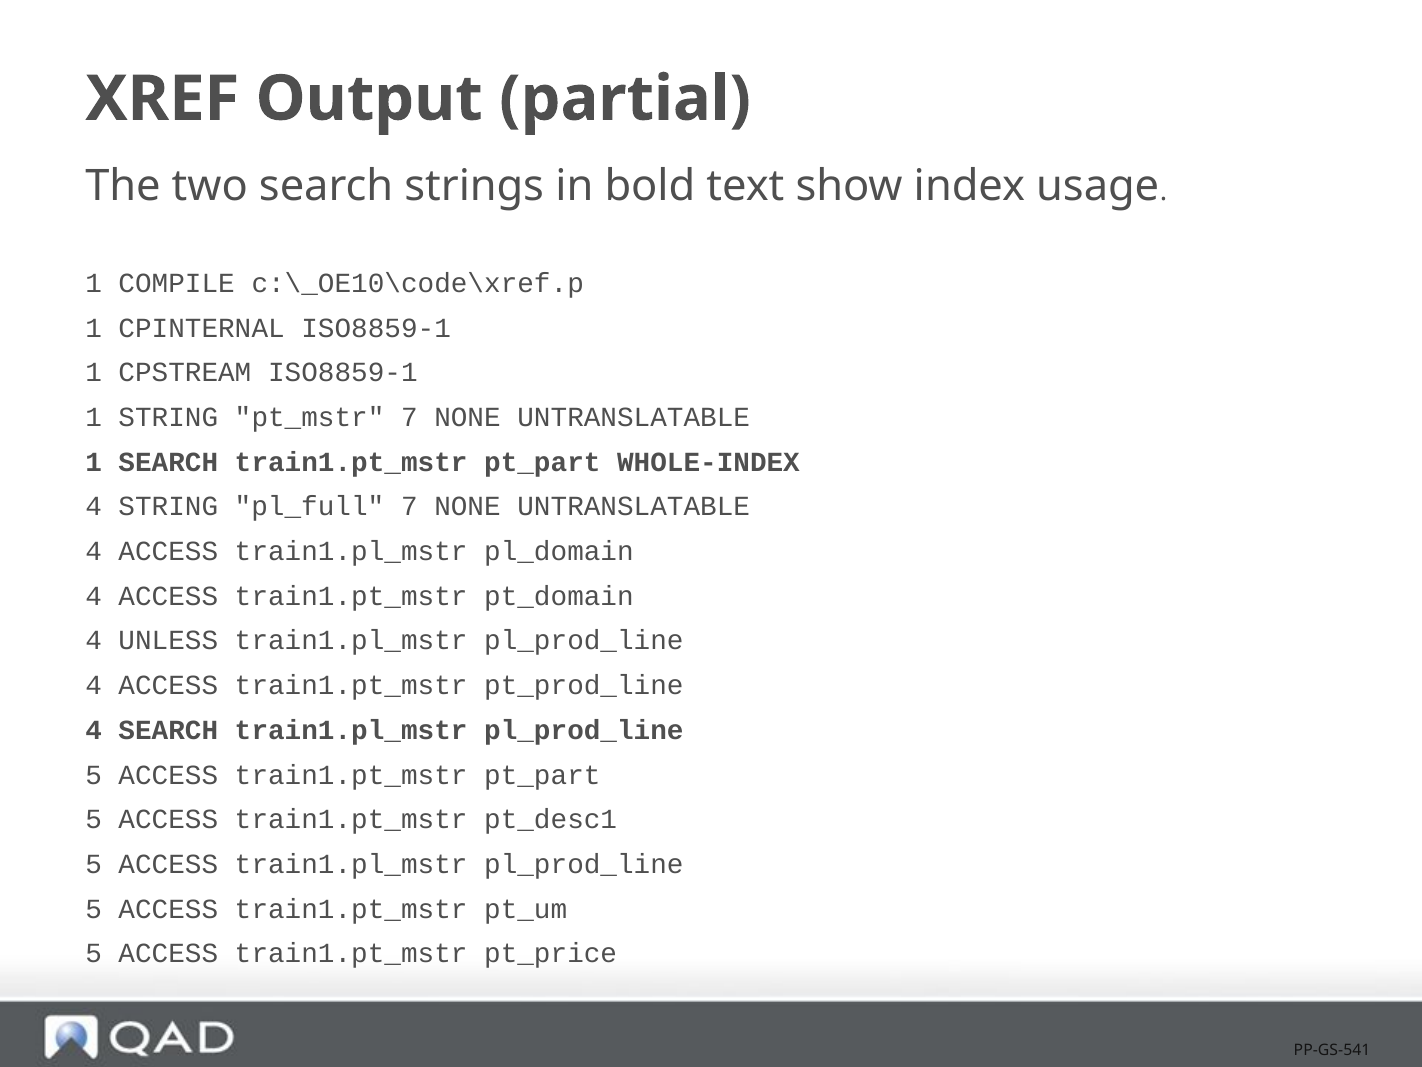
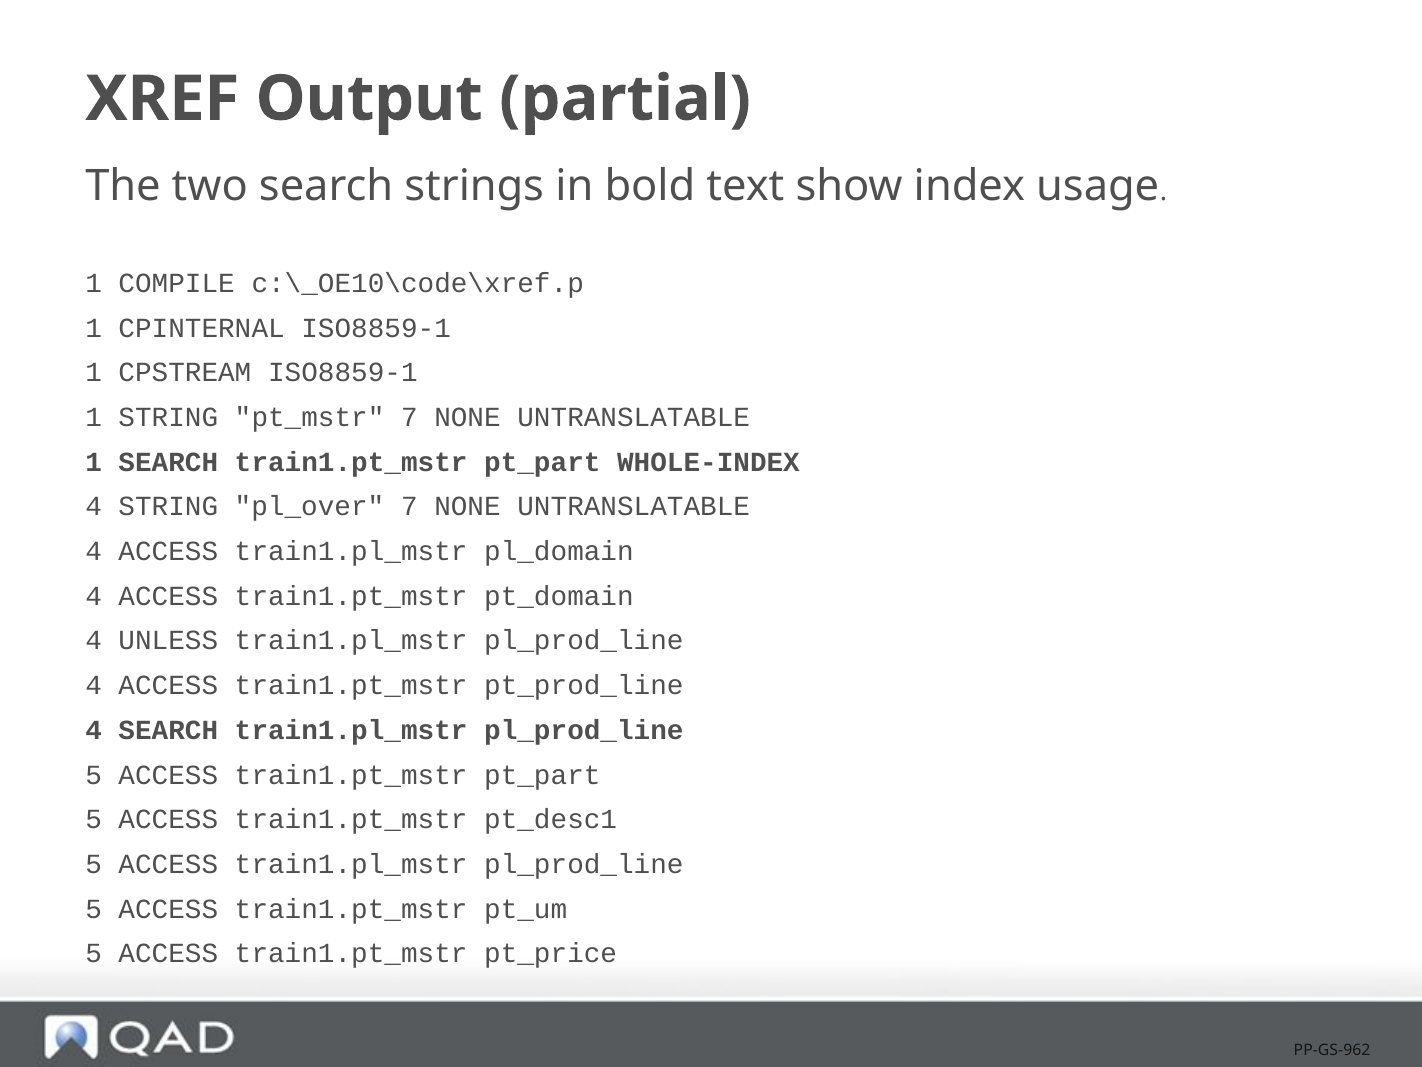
pl_full: pl_full -> pl_over
PP-GS-541: PP-GS-541 -> PP-GS-962
